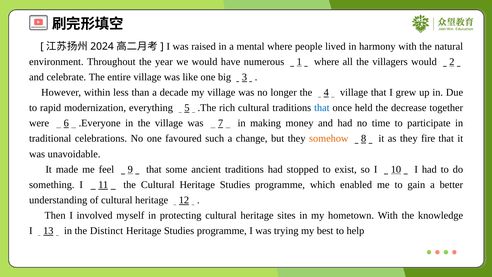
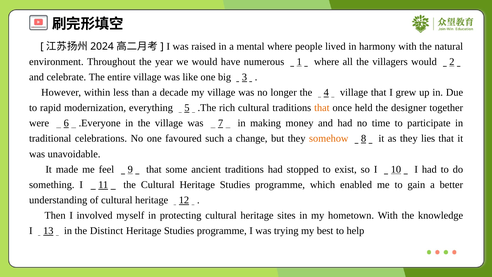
that at (322, 108) colour: blue -> orange
decrease: decrease -> designer
fire: fire -> lies
